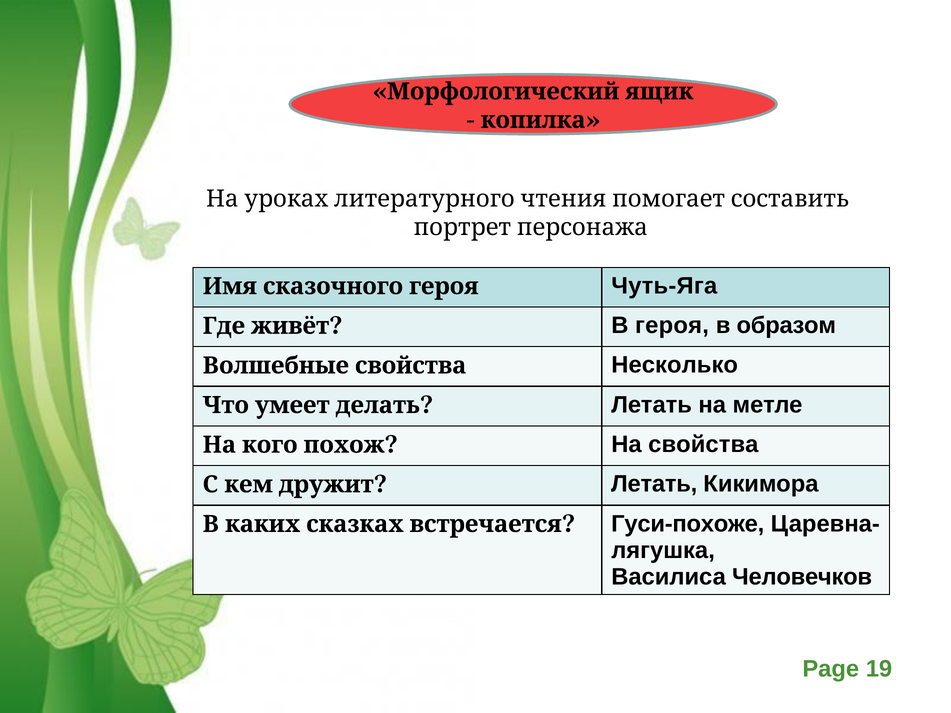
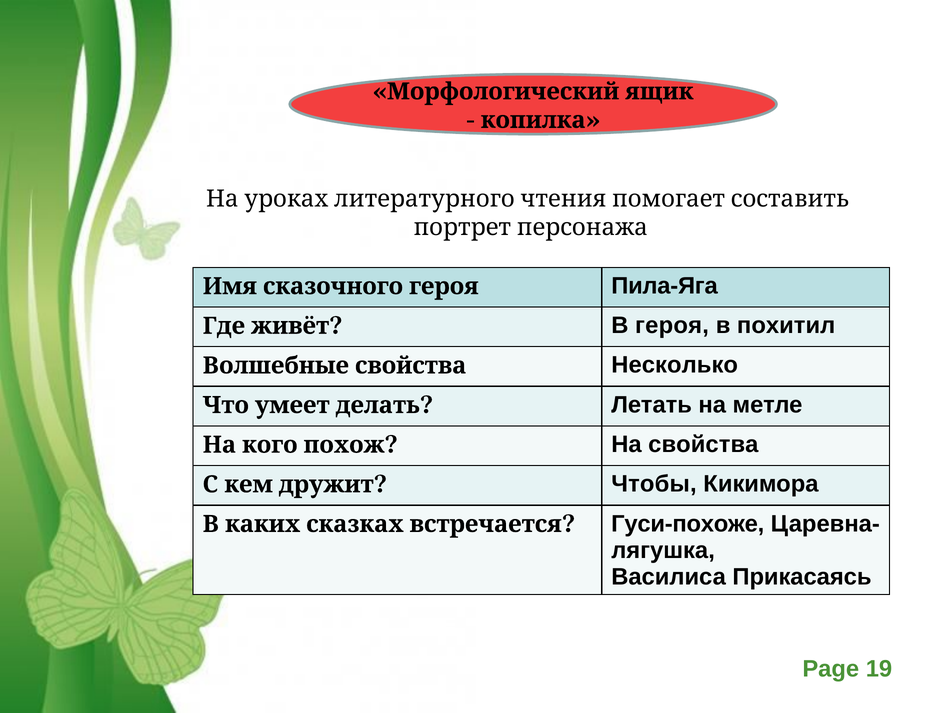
Чуть-Яга: Чуть-Яга -> Пила-Яга
образом: образом -> похитил
дружит Летать: Летать -> Чтобы
Человечков: Человечков -> Прикасаясь
